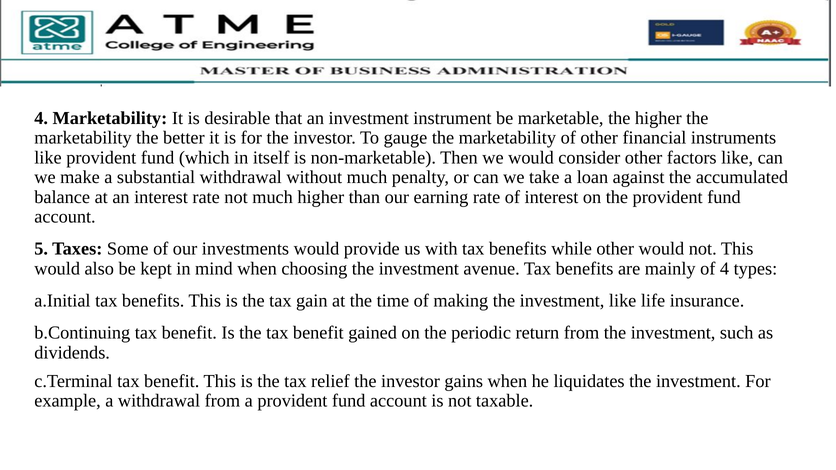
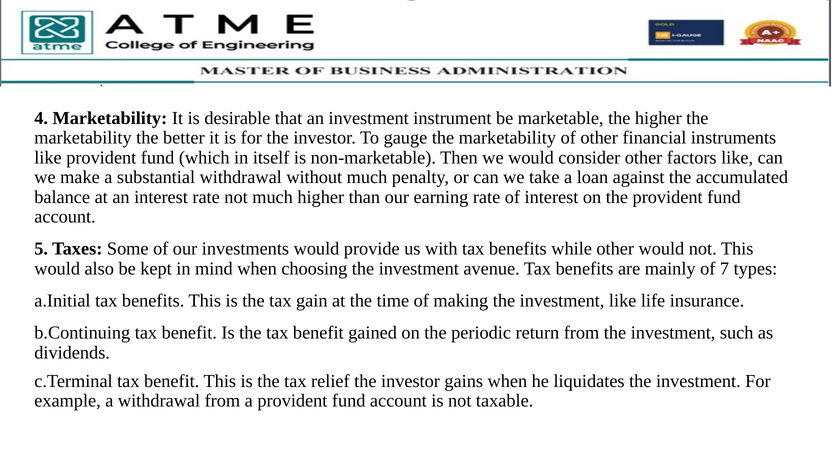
of 4: 4 -> 7
